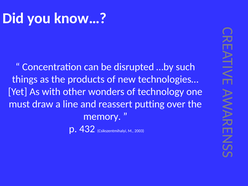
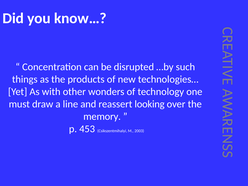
putting: putting -> looking
432: 432 -> 453
